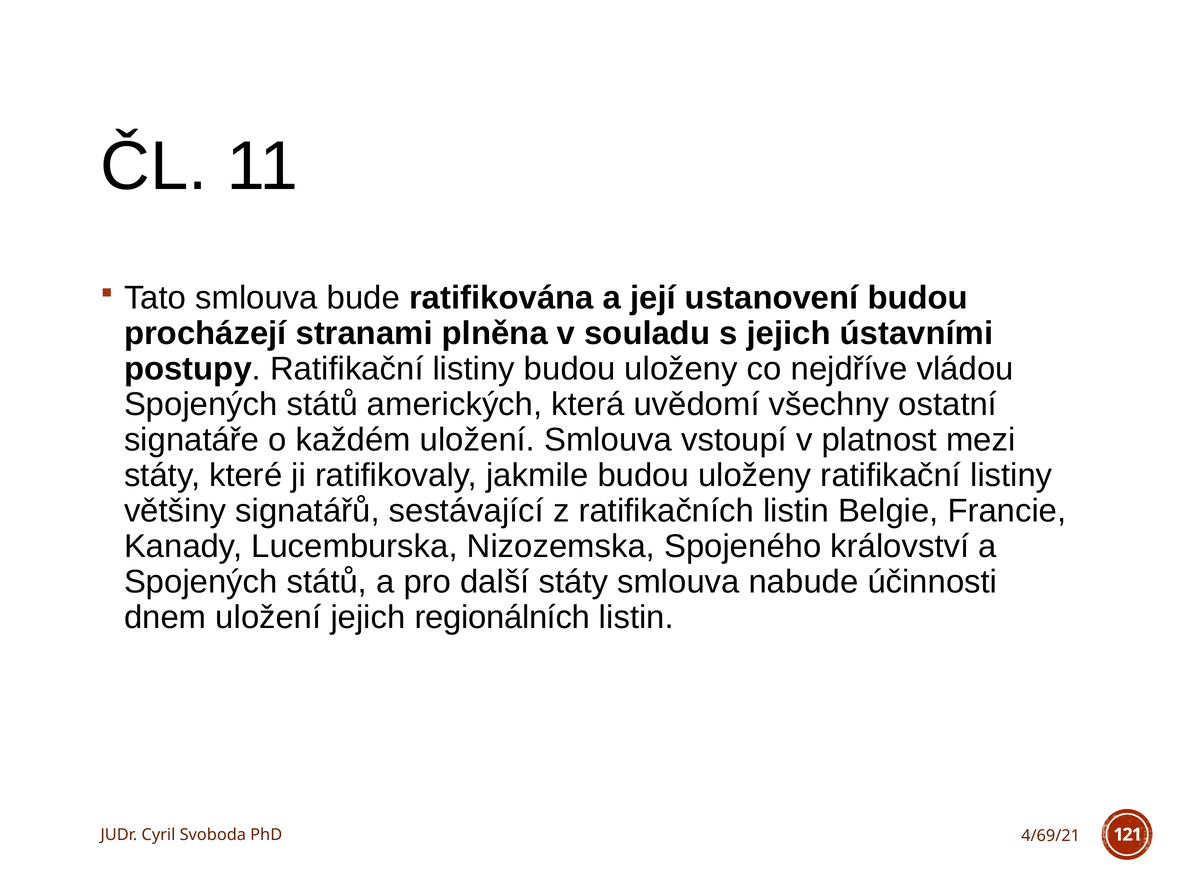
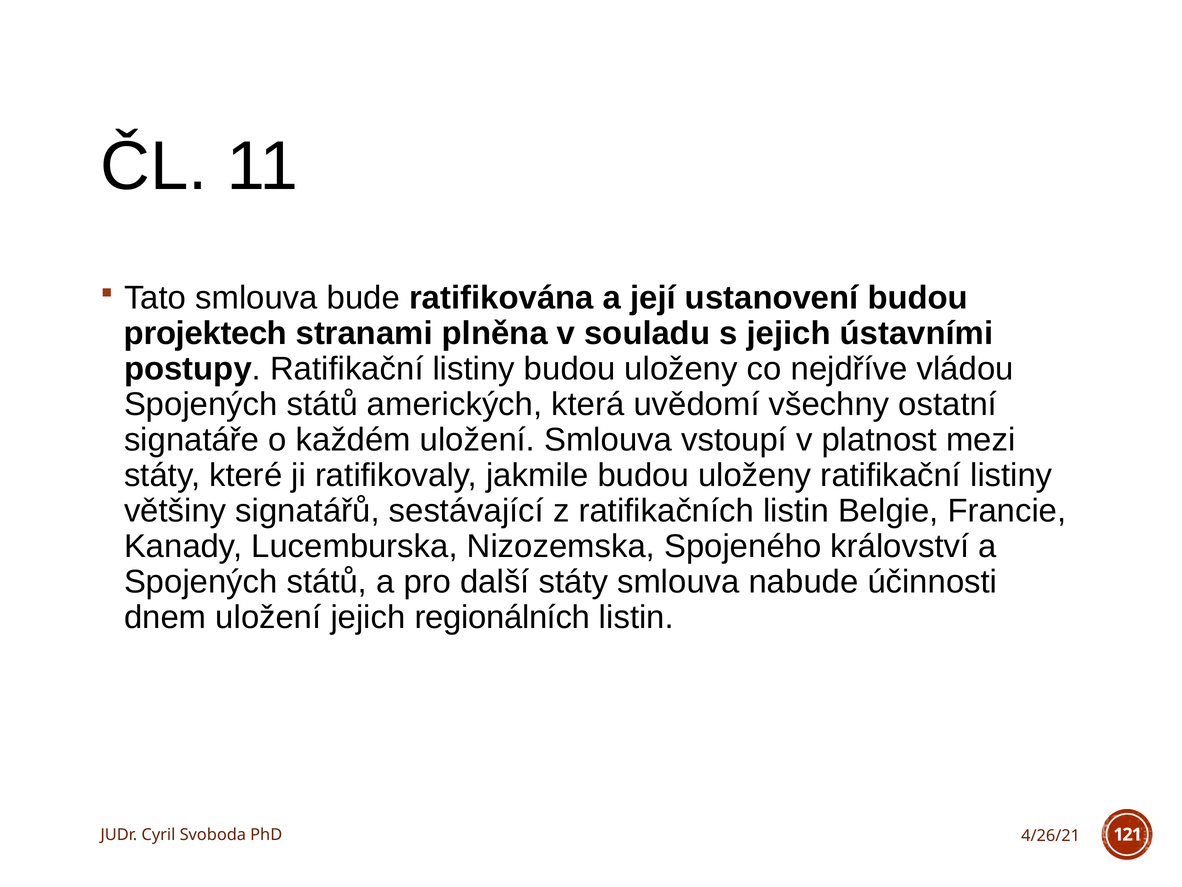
procházejí: procházejí -> projektech
4/69/21: 4/69/21 -> 4/26/21
